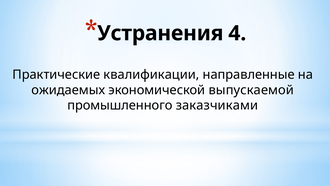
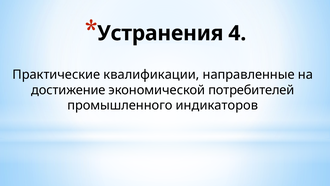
ожидаемых: ожидаемых -> достижение
выпускаемой: выпускаемой -> потребителей
заказчиками: заказчиками -> индикаторов
